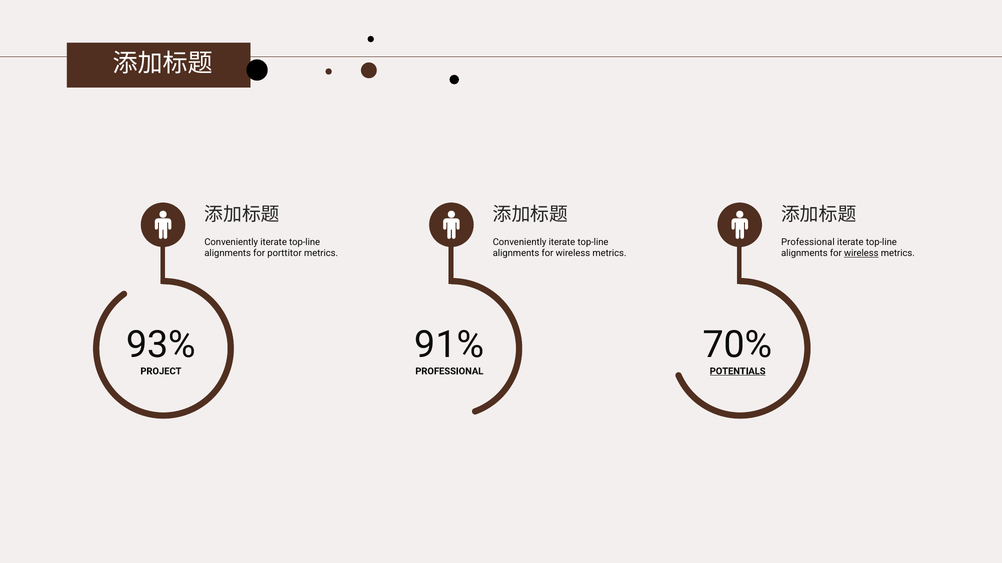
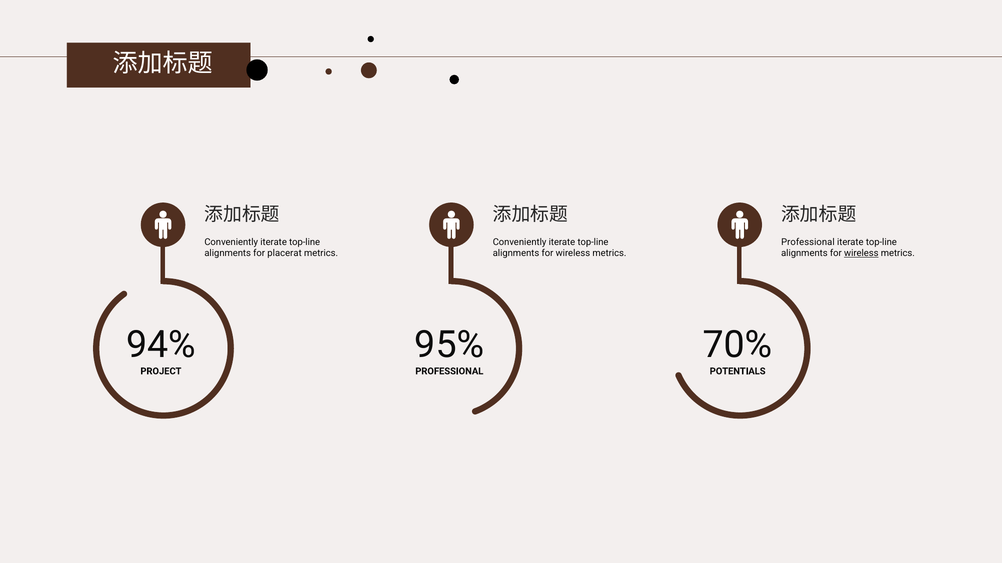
porttitor: porttitor -> placerat
93%: 93% -> 94%
91%: 91% -> 95%
POTENTIALS underline: present -> none
